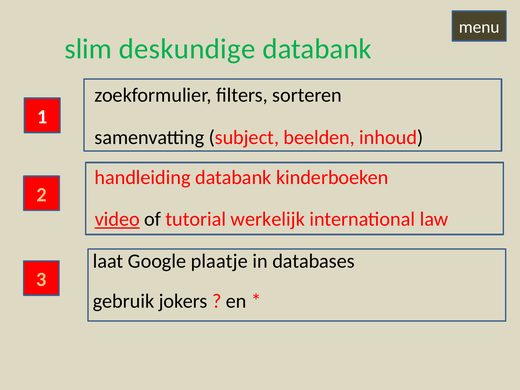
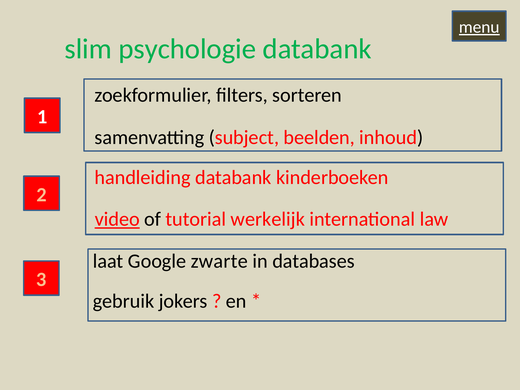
menu underline: none -> present
deskundige: deskundige -> psychologie
plaatje: plaatje -> zwarte
